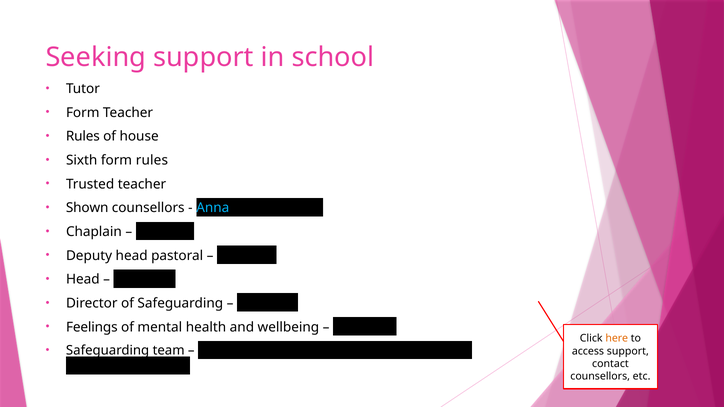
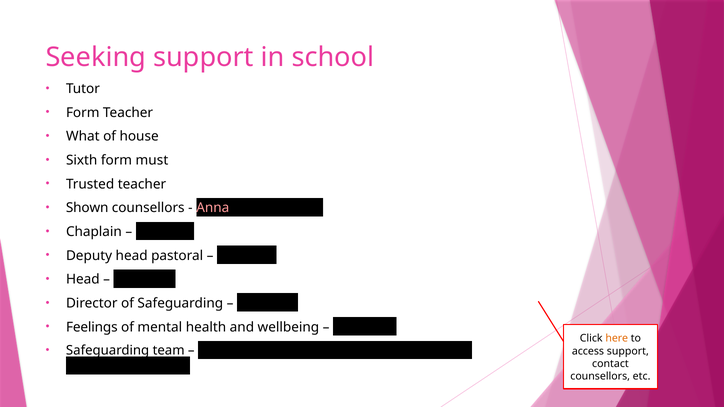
Rules at (83, 137): Rules -> What
form rules: rules -> must
Anna colour: light blue -> pink
